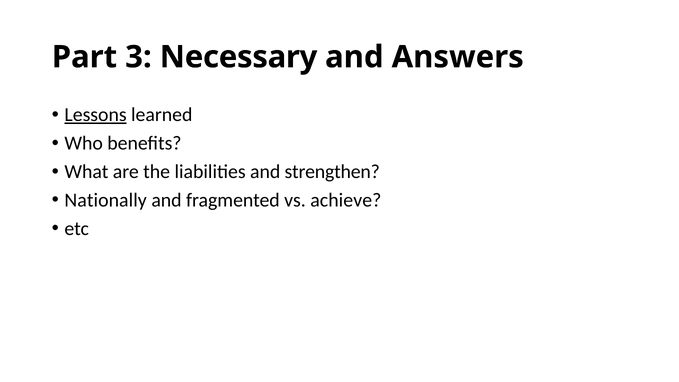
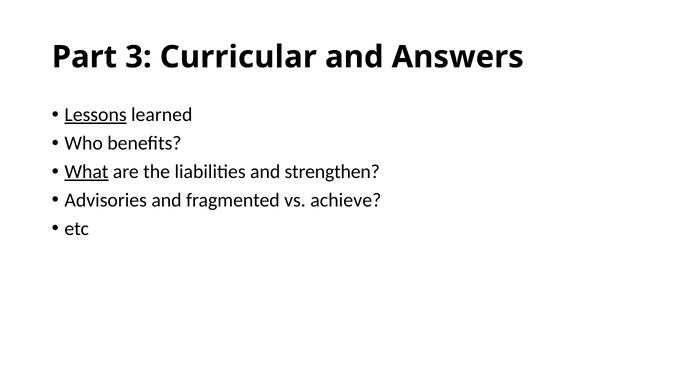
Necessary: Necessary -> Curricular
What underline: none -> present
Nationally: Nationally -> Advisories
